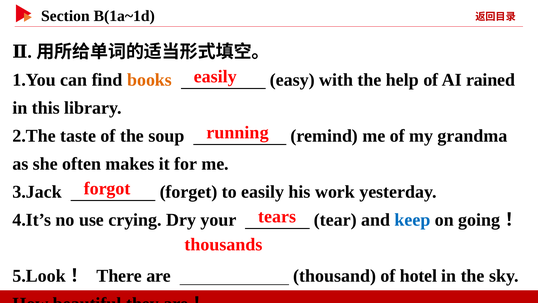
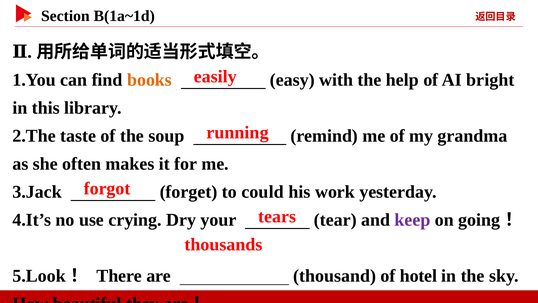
rained: rained -> bright
to easily: easily -> could
keep colour: blue -> purple
